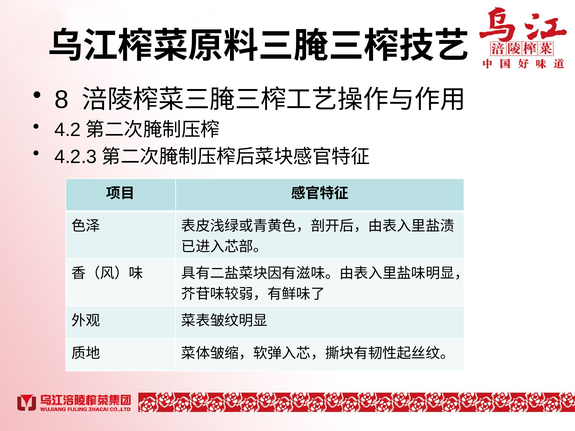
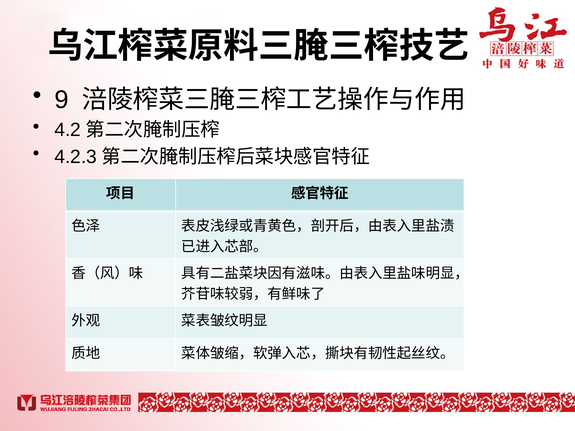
8: 8 -> 9
